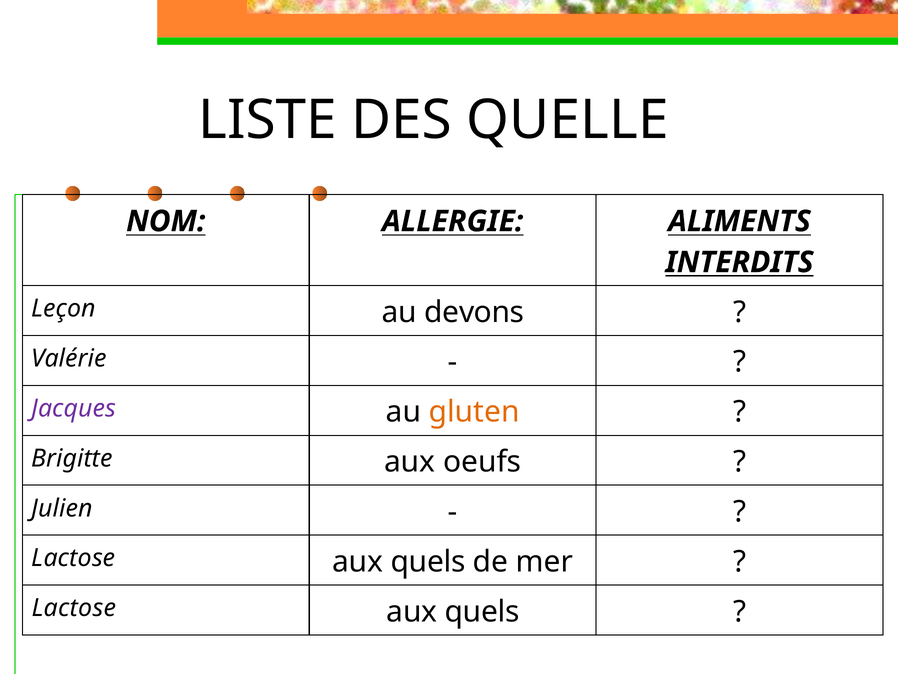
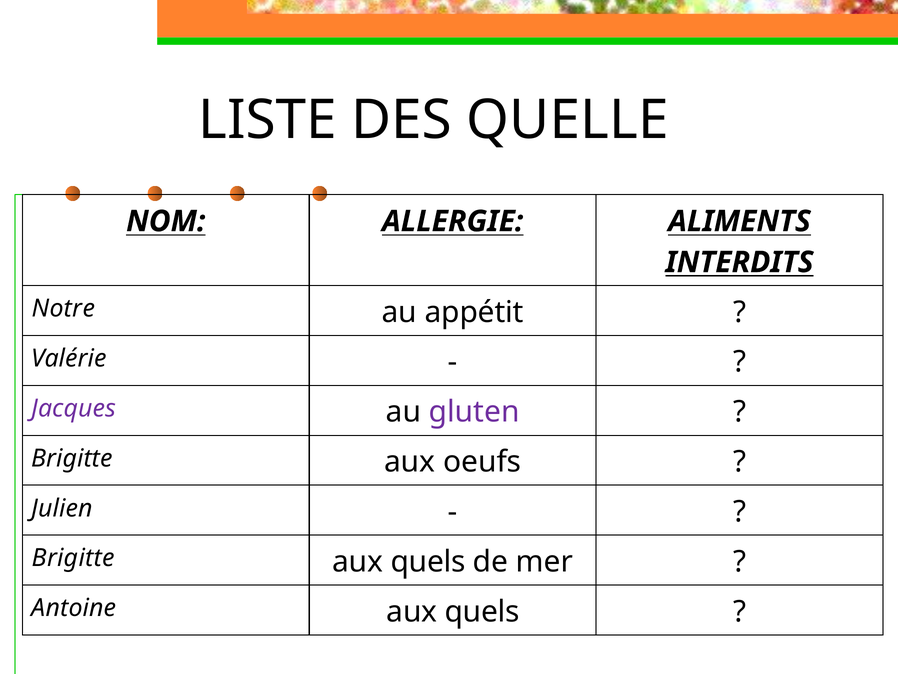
Leçon: Leçon -> Notre
devons: devons -> appétit
gluten colour: orange -> purple
Lactose at (73, 558): Lactose -> Brigitte
Lactose at (74, 608): Lactose -> Antoine
